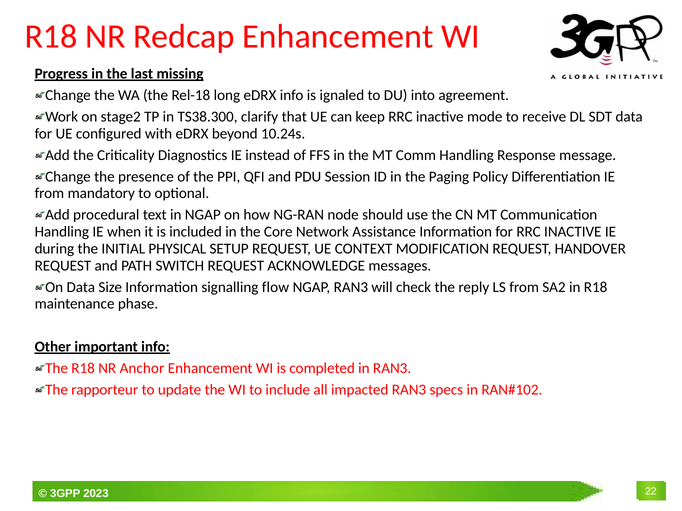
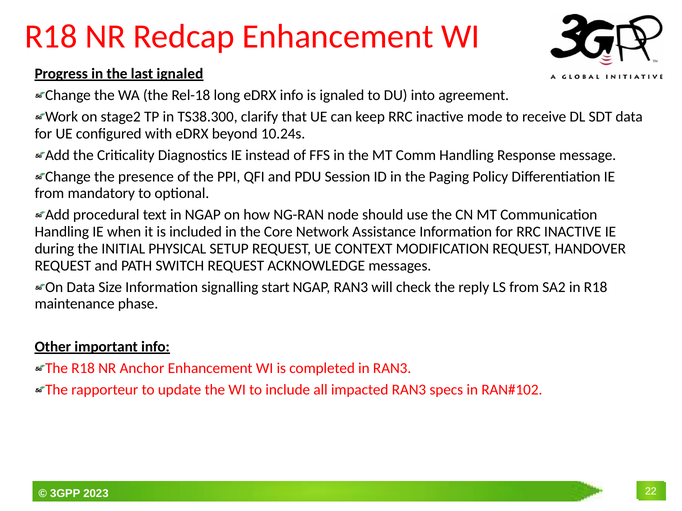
last missing: missing -> ignaled
flow: flow -> start
